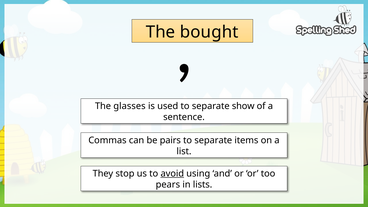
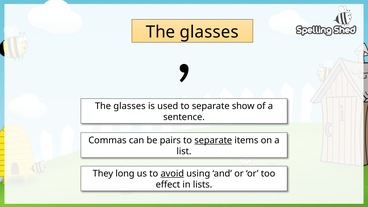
bought at (209, 32): bought -> glasses
separate at (213, 140) underline: none -> present
stop: stop -> long
pears: pears -> effect
